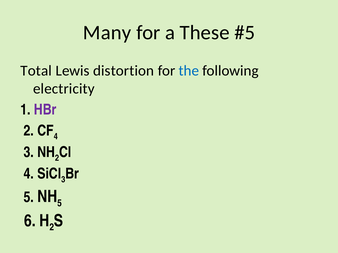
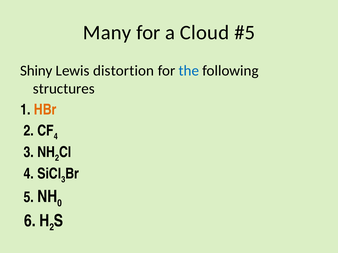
These: These -> Cloud
Total: Total -> Shiny
electricity: electricity -> structures
HBr colour: purple -> orange
5 at (60, 204): 5 -> 0
